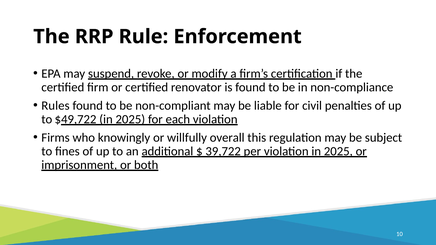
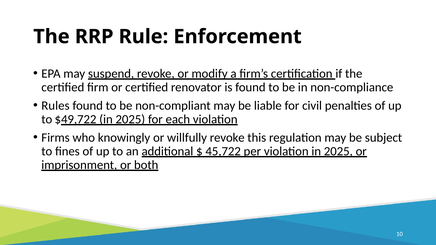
willfully overall: overall -> revoke
39,722: 39,722 -> 45,722
